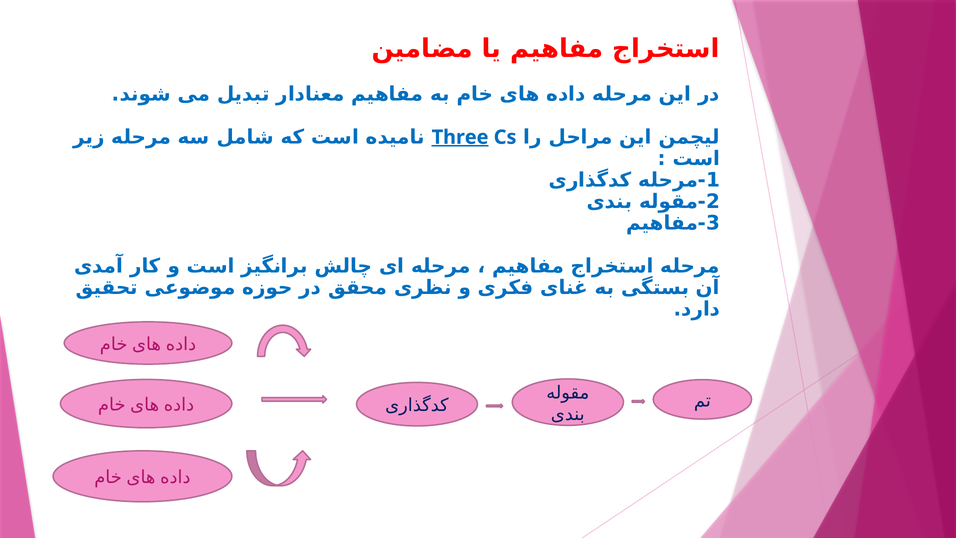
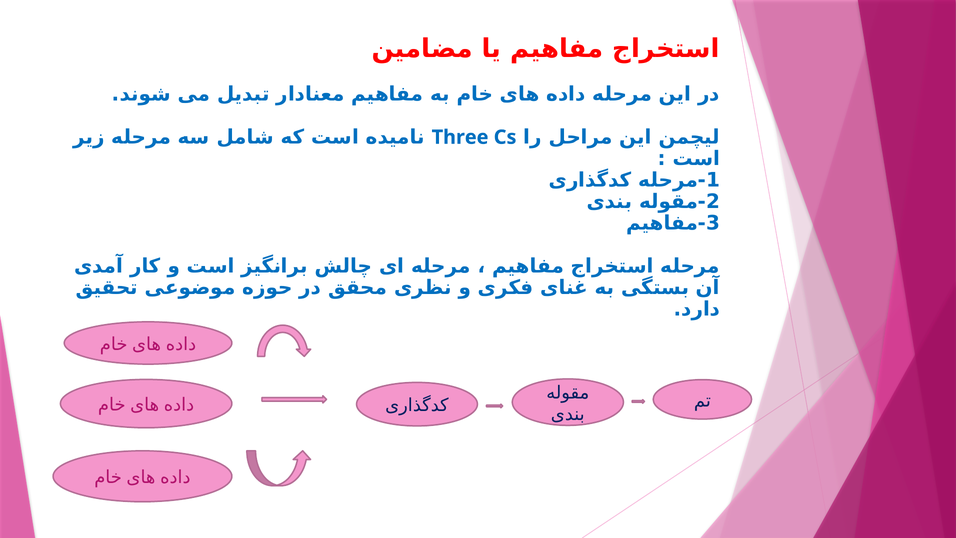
Three underline: present -> none
